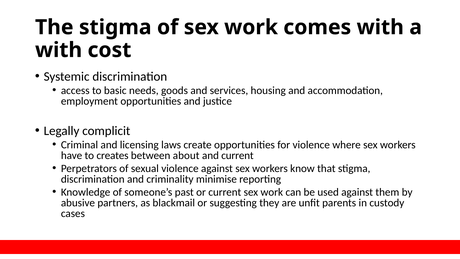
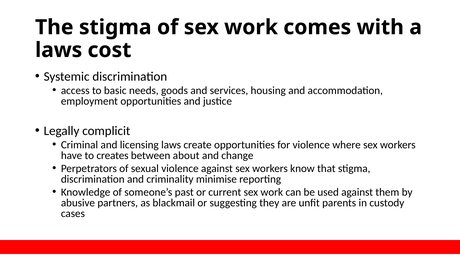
with at (59, 50): with -> laws
and current: current -> change
